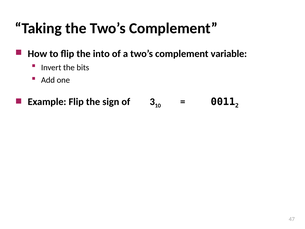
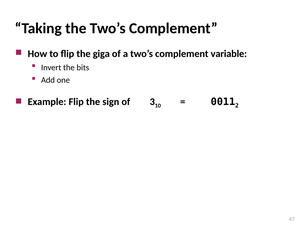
into: into -> giga
